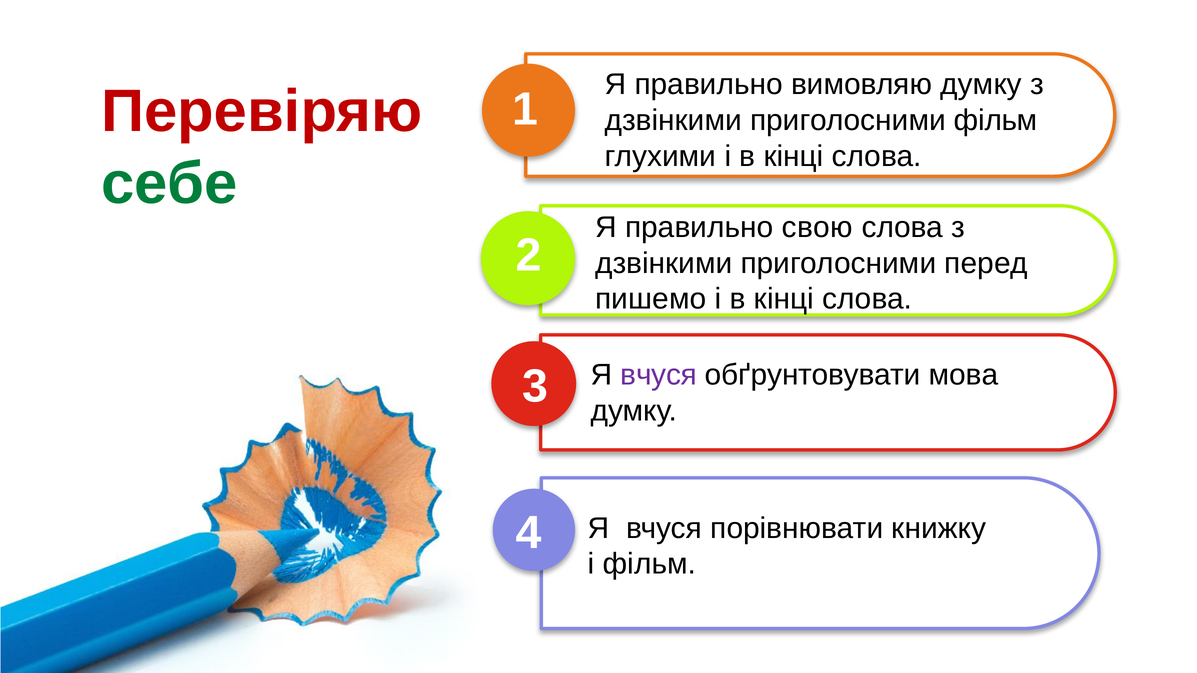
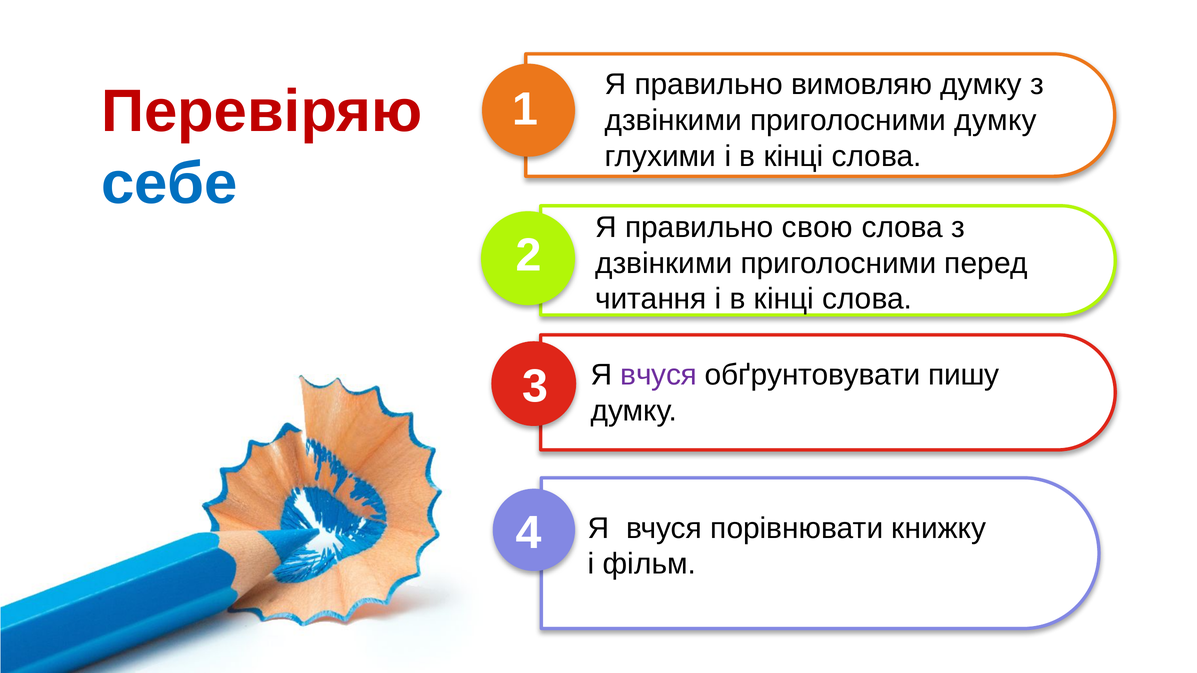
приголосними фільм: фільм -> думку
себе colour: green -> blue
пишемо: пишемо -> читання
мова: мова -> пишу
